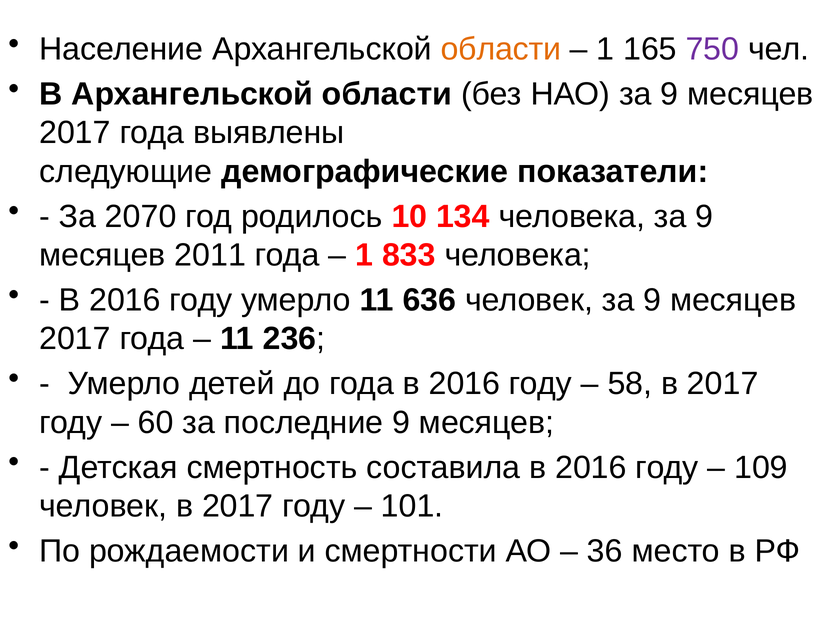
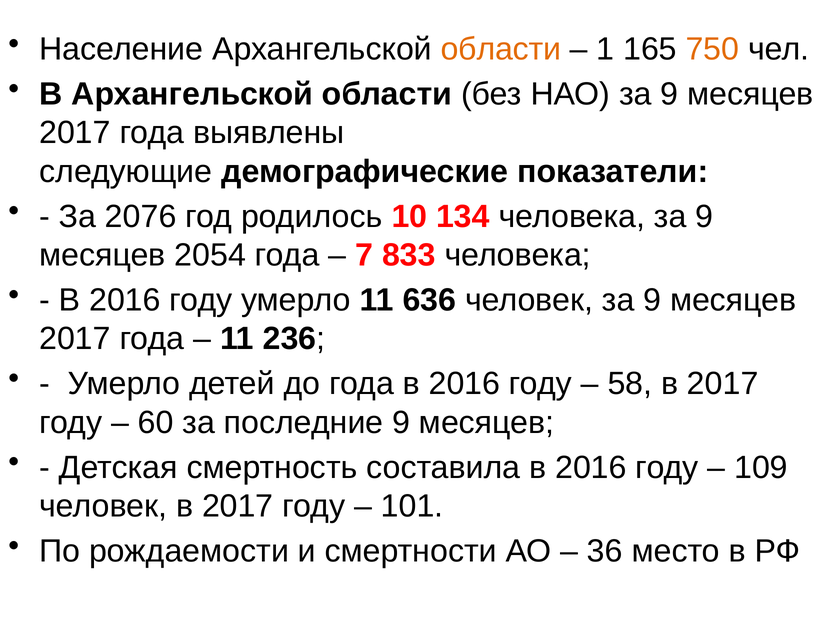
750 colour: purple -> orange
2070: 2070 -> 2076
2011: 2011 -> 2054
1 at (364, 255): 1 -> 7
